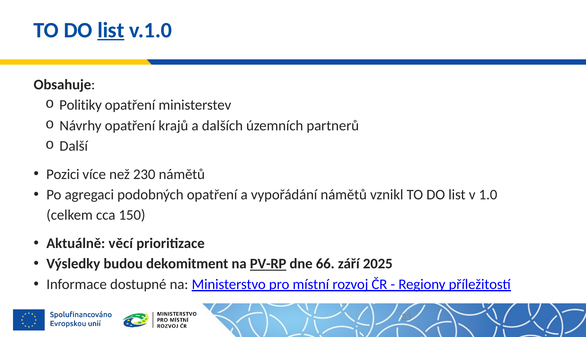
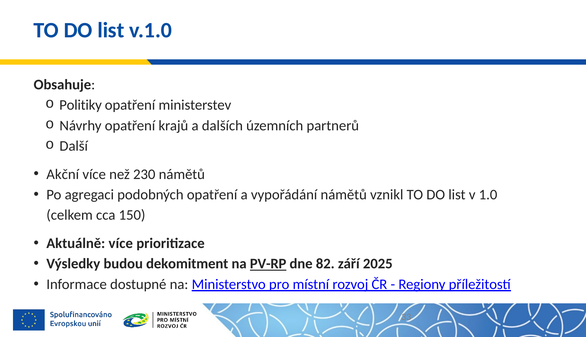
list at (111, 30) underline: present -> none
Pozici: Pozici -> Akční
Aktuálně věcí: věcí -> více
66: 66 -> 82
